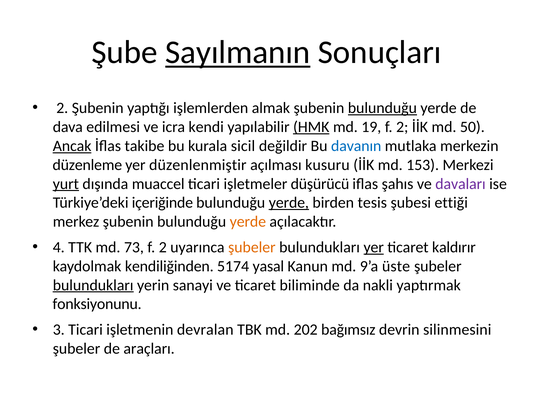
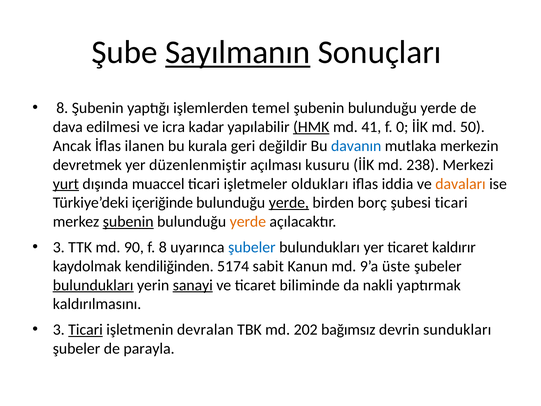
2 at (62, 108): 2 -> 8
almak: almak -> temel
bulunduğu at (382, 108) underline: present -> none
kendi: kendi -> kadar
19: 19 -> 41
2 at (402, 127): 2 -> 0
Ancak underline: present -> none
takibe: takibe -> ilanen
sicil: sicil -> geri
düzenleme: düzenleme -> devretmek
153: 153 -> 238
düşürücü: düşürücü -> oldukları
şahıs: şahıs -> iddia
davaları colour: purple -> orange
tesis: tesis -> borç
şubesi ettiği: ettiği -> ticari
şubenin at (128, 222) underline: none -> present
4 at (59, 247): 4 -> 3
73: 73 -> 90
2 at (163, 247): 2 -> 8
şubeler at (252, 247) colour: orange -> blue
yer at (374, 247) underline: present -> none
yasal: yasal -> sabit
sanayi underline: none -> present
fonksiyonunu: fonksiyonunu -> kaldırılmasını
Ticari at (86, 329) underline: none -> present
silinmesini: silinmesini -> sundukları
araçları: araçları -> parayla
